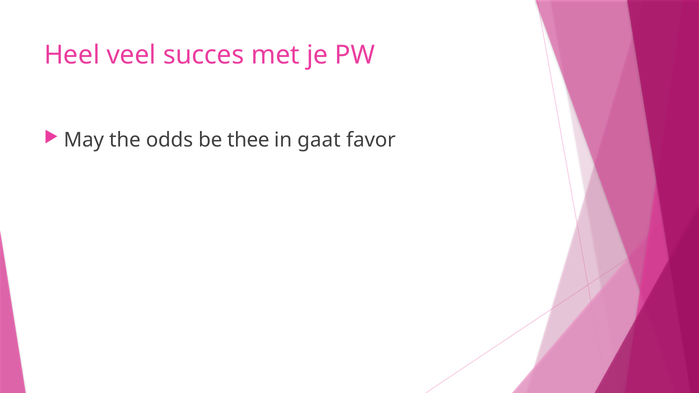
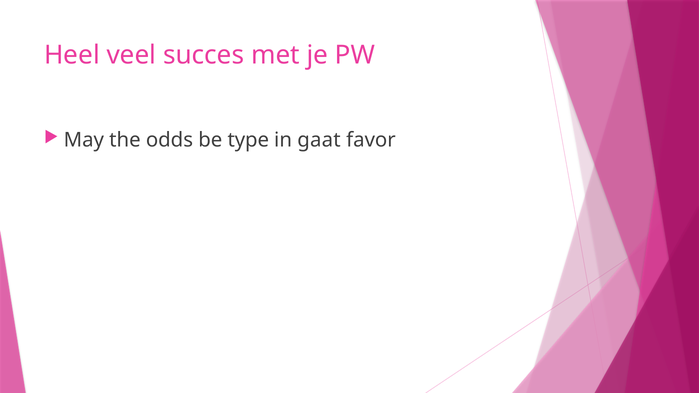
thee: thee -> type
